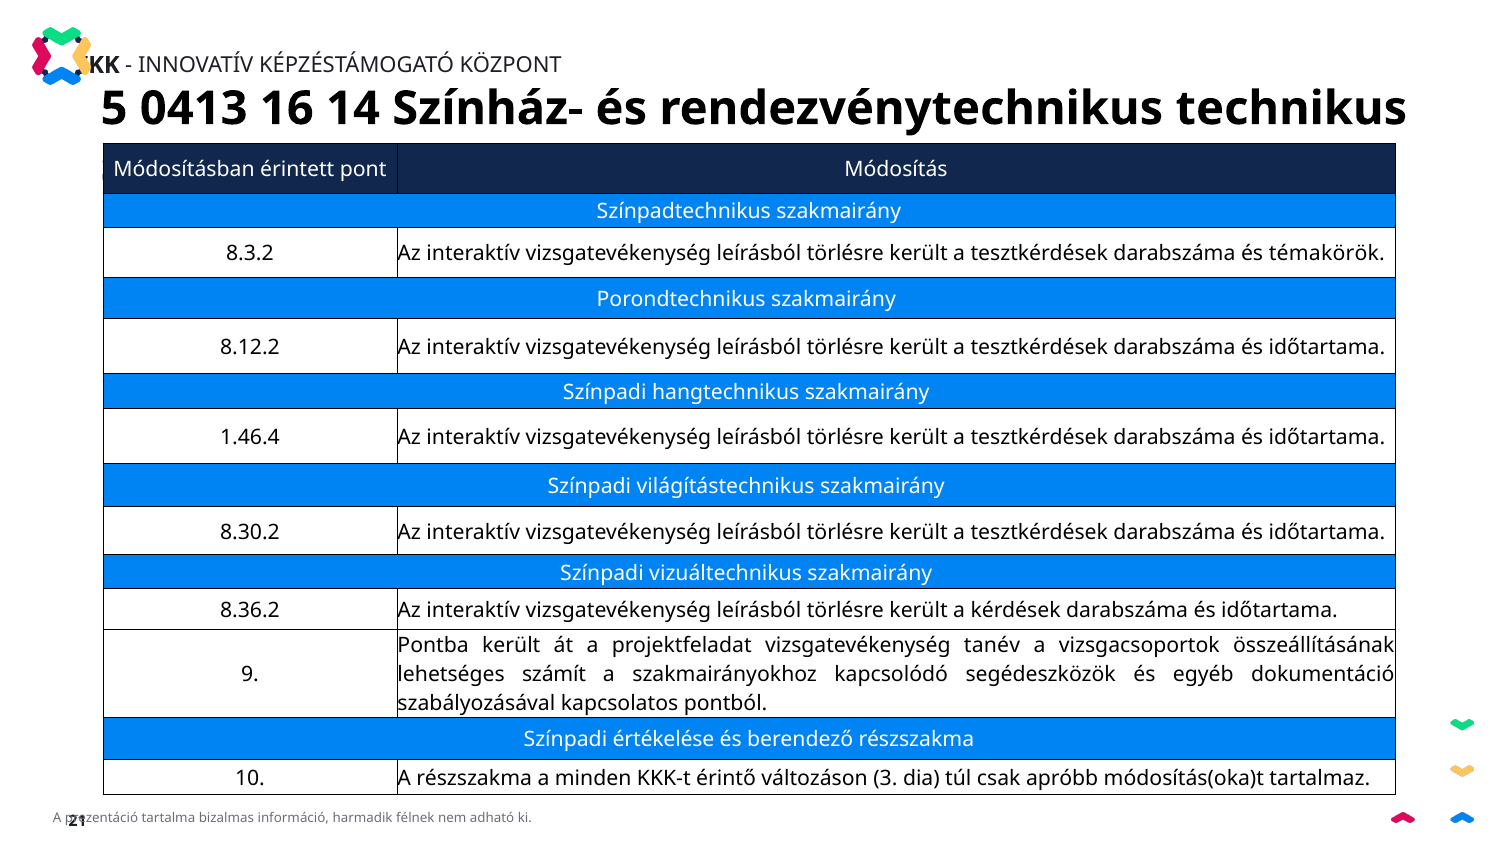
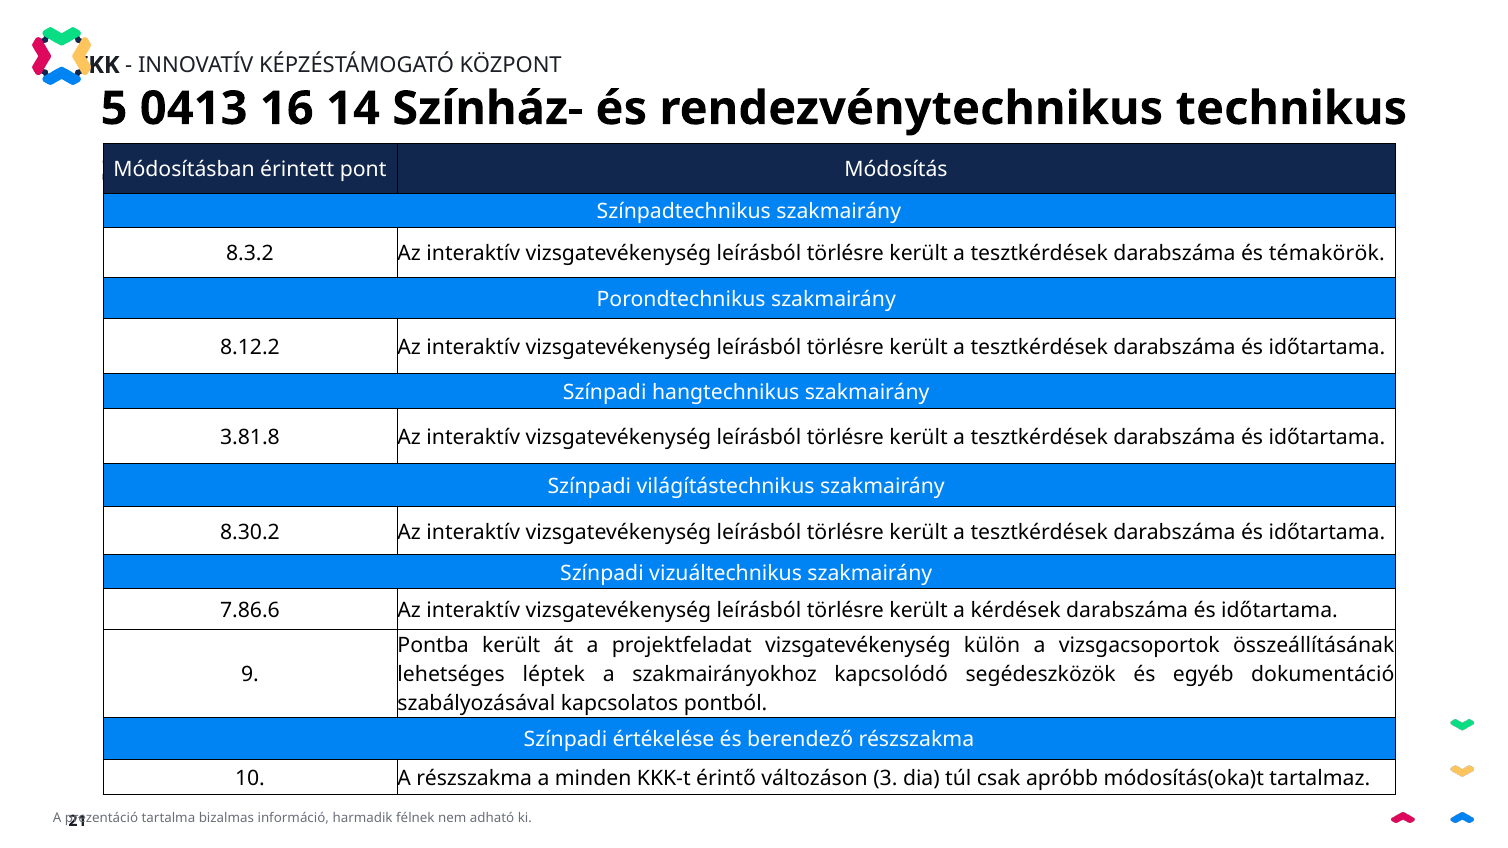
1.46.4: 1.46.4 -> 3.81.8
8.36.2: 8.36.2 -> 7.86.6
tanév: tanév -> külön
számít: számít -> léptek
